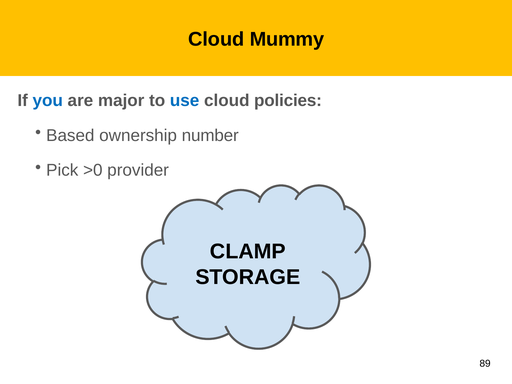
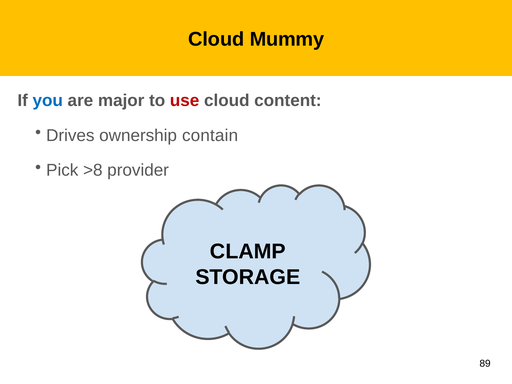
use colour: blue -> red
policies: policies -> content
Based: Based -> Drives
number: number -> contain
>0: >0 -> >8
